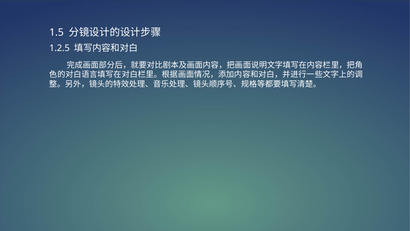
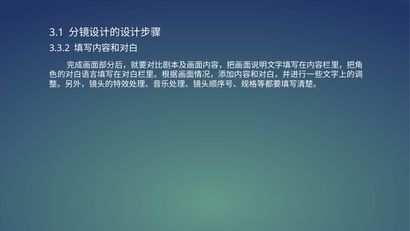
1.5: 1.5 -> 3.1
1.2.5: 1.2.5 -> 3.3.2
